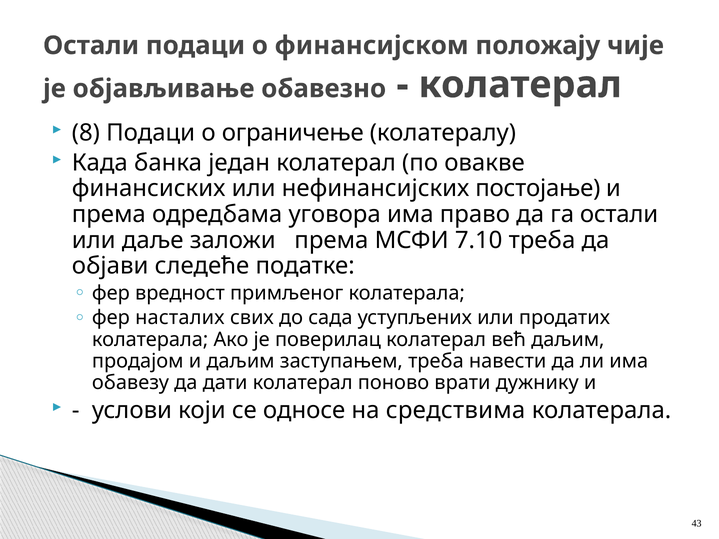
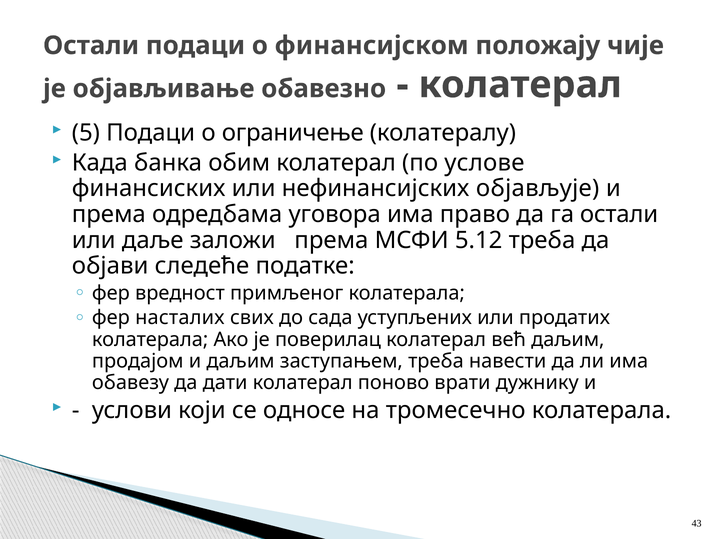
8: 8 -> 5
један: један -> обим
овакве: овакве -> услове
постојање: постојање -> објављује
7.10: 7.10 -> 5.12
средствима: средствима -> тромесечно
